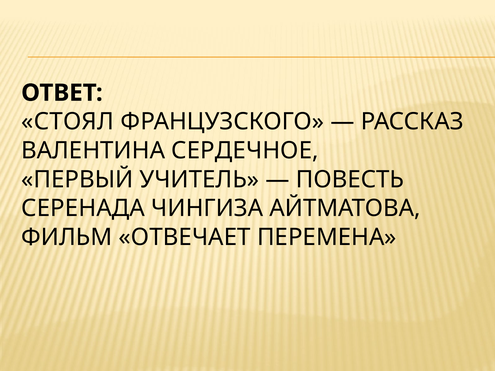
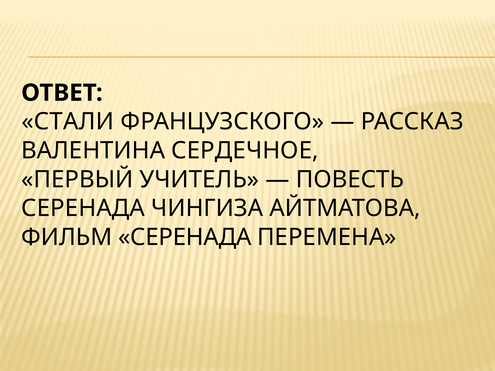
СТОЯЛ: СТОЯЛ -> СТАЛИ
ФИЛЬМ ОТВЕЧАЕТ: ОТВЕЧАЕТ -> СЕРЕНАДА
